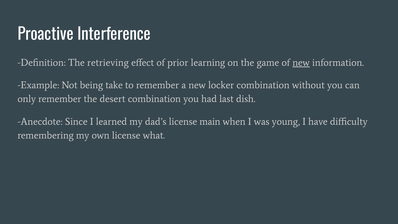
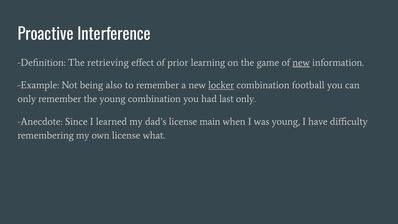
take: take -> also
locker underline: none -> present
without: without -> football
the desert: desert -> young
last dish: dish -> only
